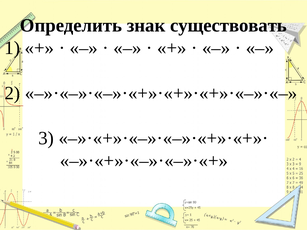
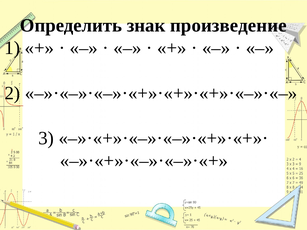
существовать: существовать -> произведение
